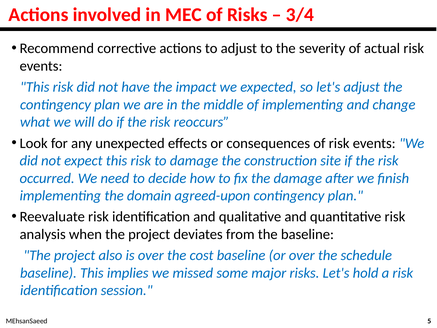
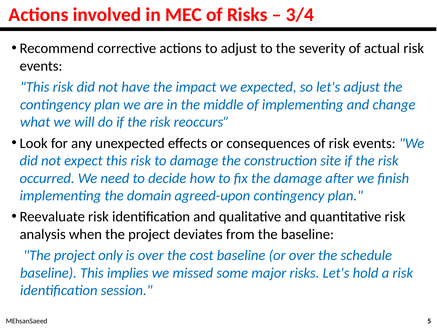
also: also -> only
